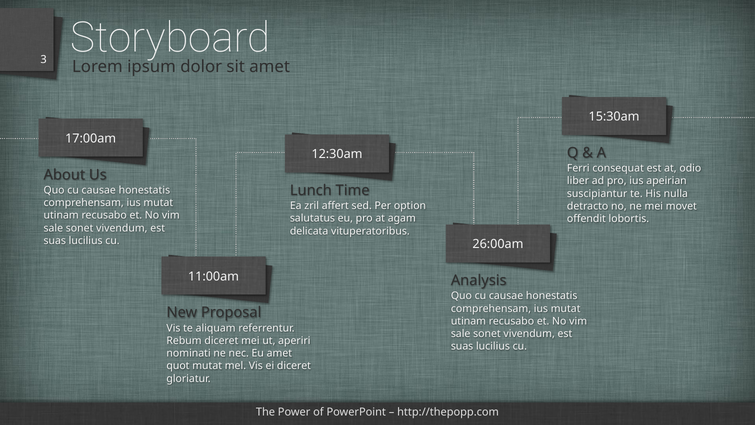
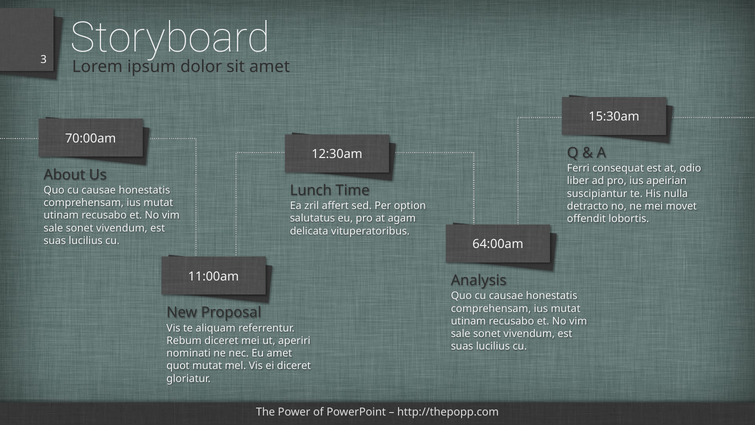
17:00am: 17:00am -> 70:00am
26:00am: 26:00am -> 64:00am
